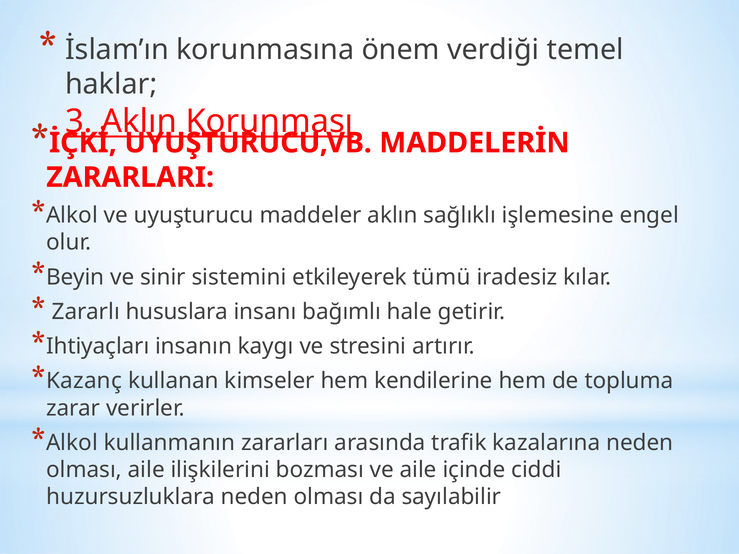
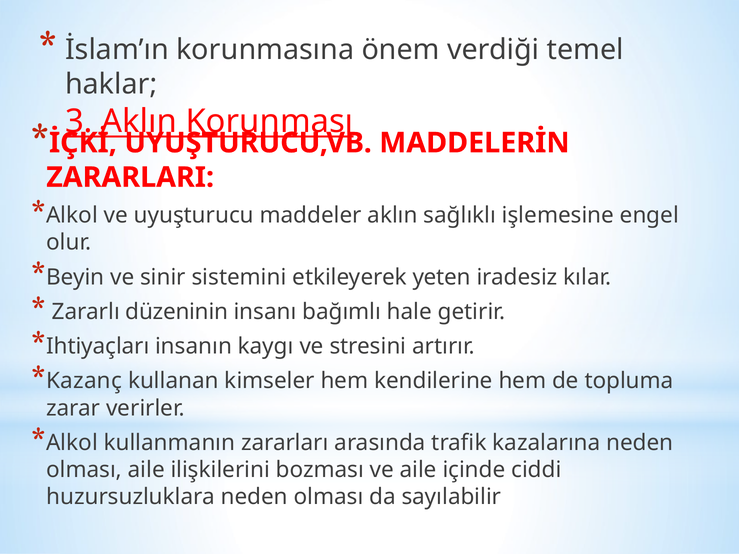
tümü: tümü -> yeten
hususlara: hususlara -> düzeninin
